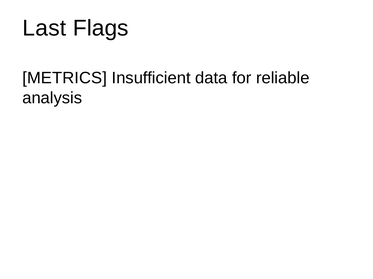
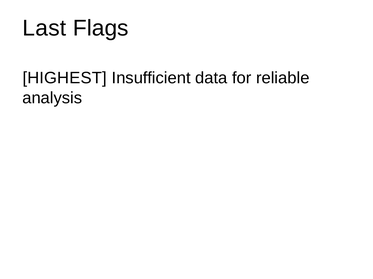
METRICS: METRICS -> HIGHEST
